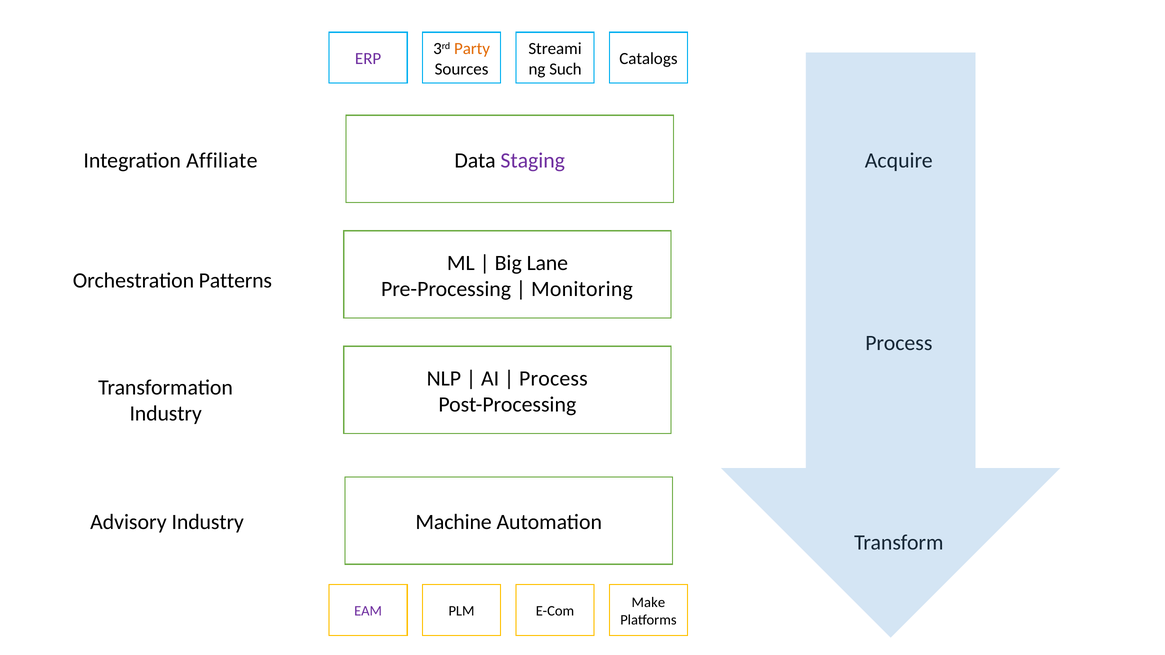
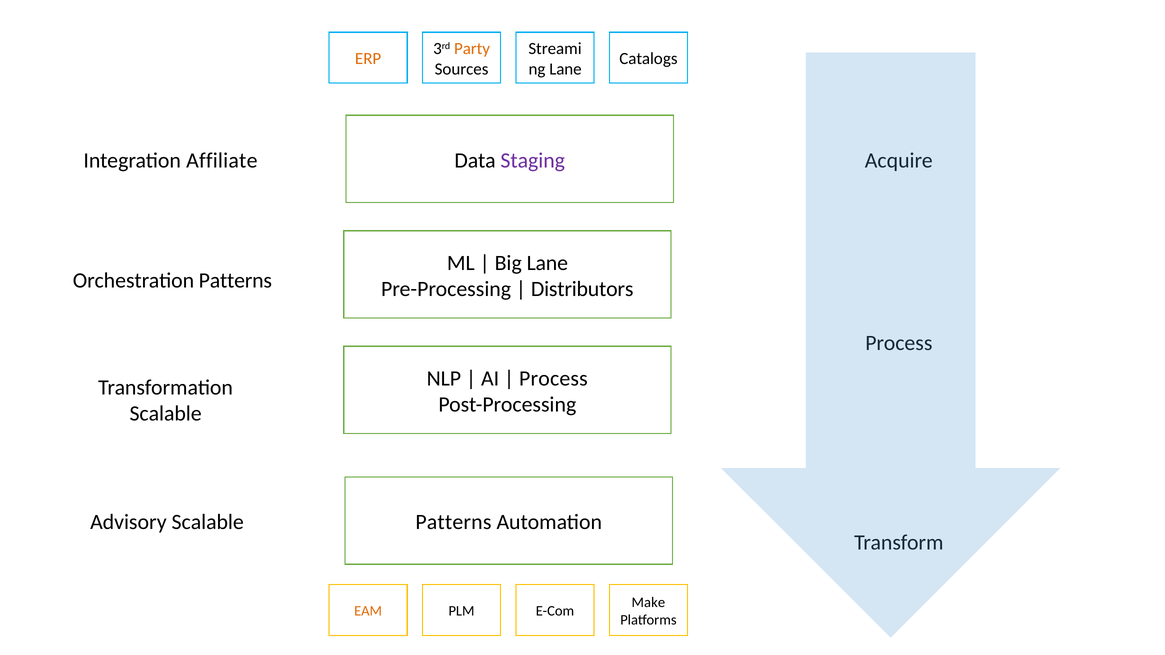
ERP colour: purple -> orange
Such at (565, 69): Such -> Lane
Monitoring: Monitoring -> Distributors
Industry at (166, 414): Industry -> Scalable
Advisory Industry: Industry -> Scalable
Machine at (454, 522): Machine -> Patterns
EAM colour: purple -> orange
